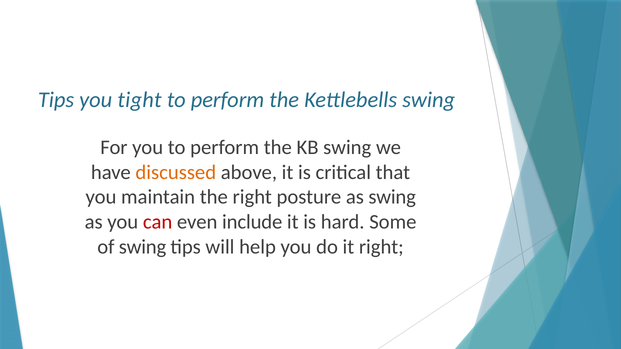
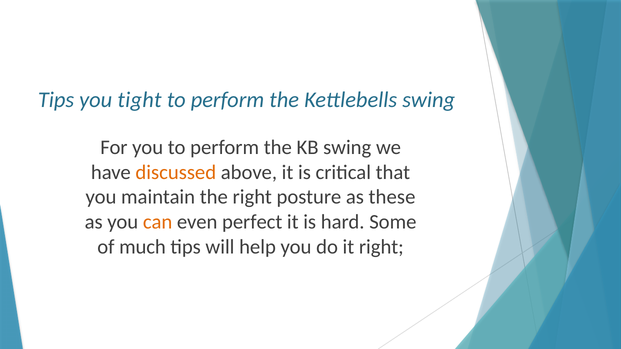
as swing: swing -> these
can colour: red -> orange
include: include -> perfect
of swing: swing -> much
